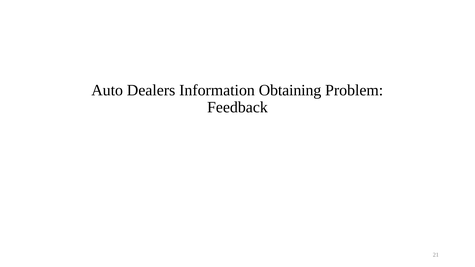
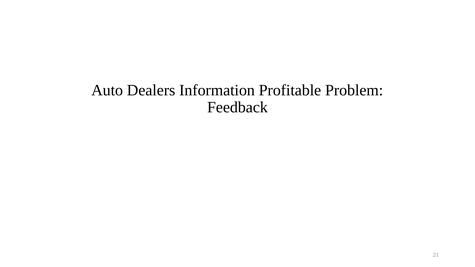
Obtaining: Obtaining -> Profitable
